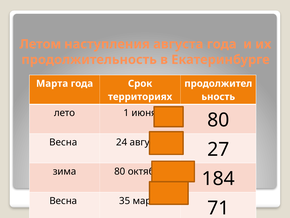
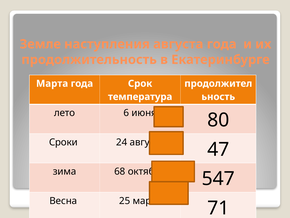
Летом: Летом -> Земле
территориях: территориях -> температура
1: 1 -> 6
Весна at (63, 142): Весна -> Сроки
27: 27 -> 47
зима 80: 80 -> 68
184: 184 -> 547
35: 35 -> 25
